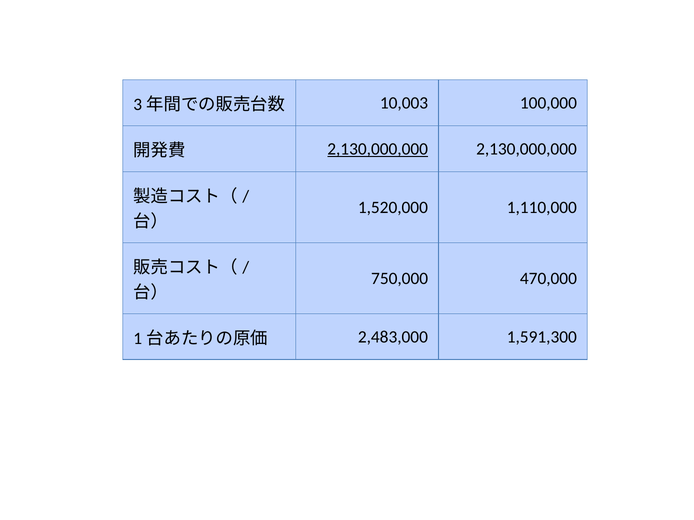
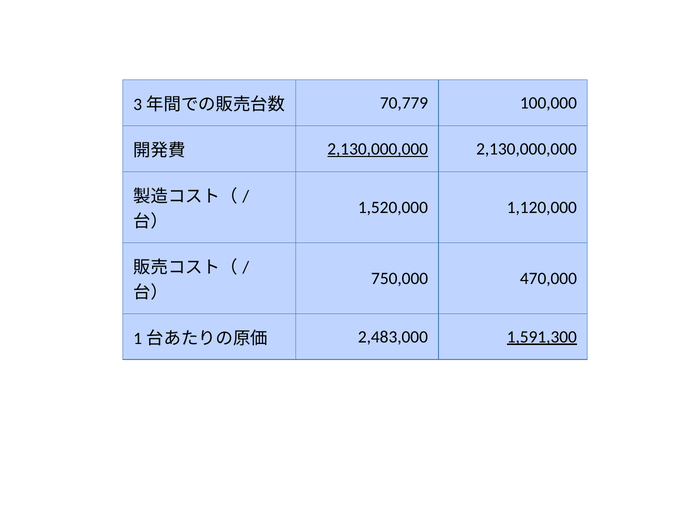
10,003: 10,003 -> 70,779
1,110,000: 1,110,000 -> 1,120,000
1,591,300 underline: none -> present
